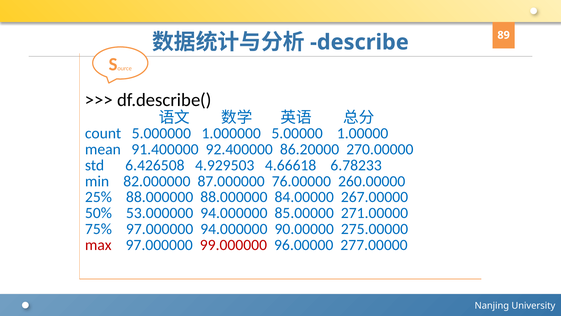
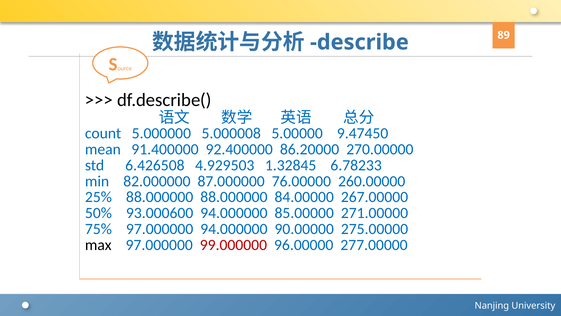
1.000000: 1.000000 -> 5.000008
1.00000: 1.00000 -> 9.47450
4.66618: 4.66618 -> 1.32845
53.000000: 53.000000 -> 93.000600
max colour: red -> black
